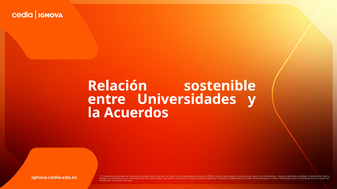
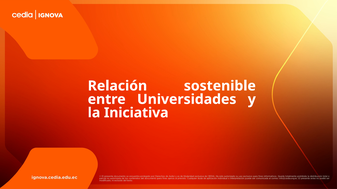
Acuerdos: Acuerdos -> Iniciativa
